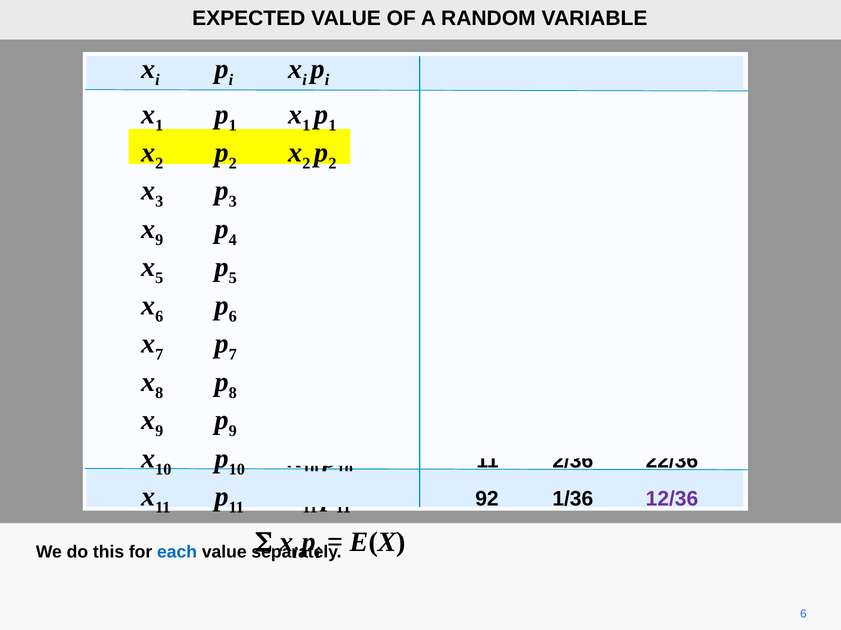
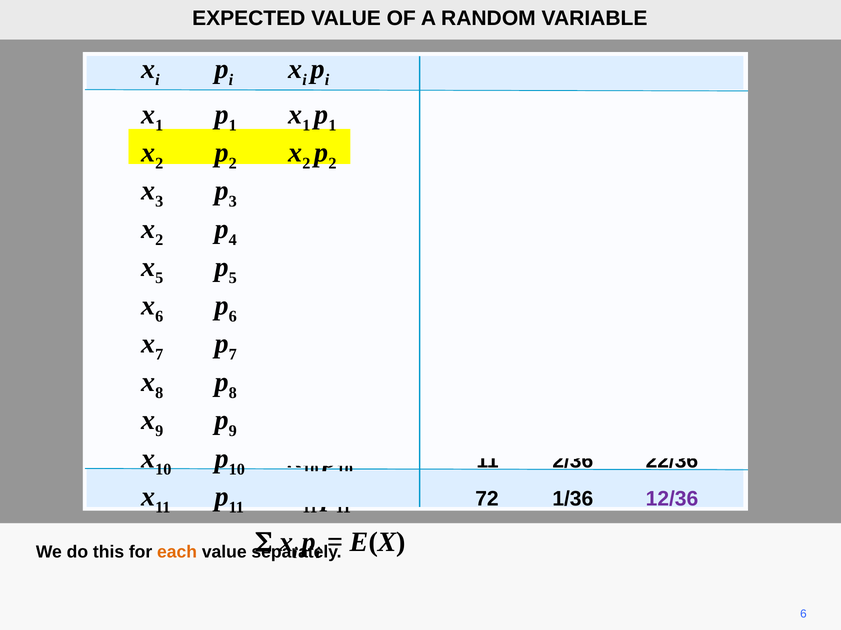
9 at (159, 240): 9 -> 2
92: 92 -> 72
each colour: blue -> orange
